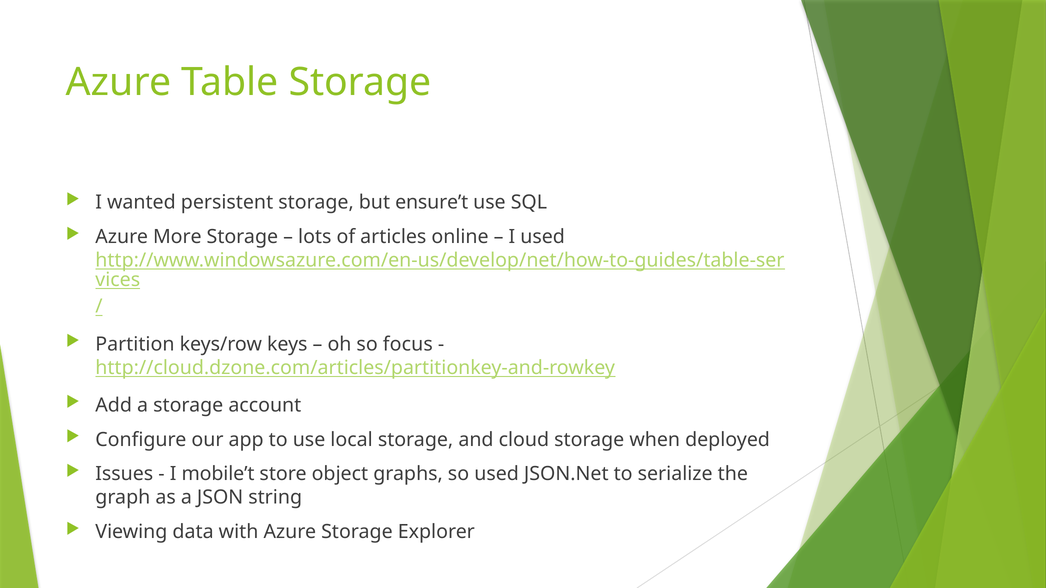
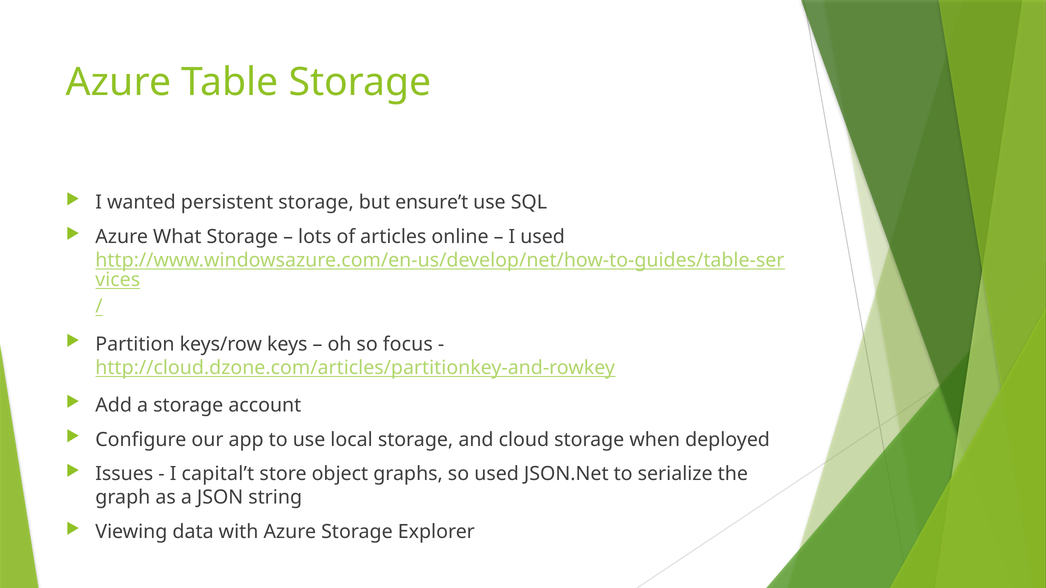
More: More -> What
mobile’t: mobile’t -> capital’t
